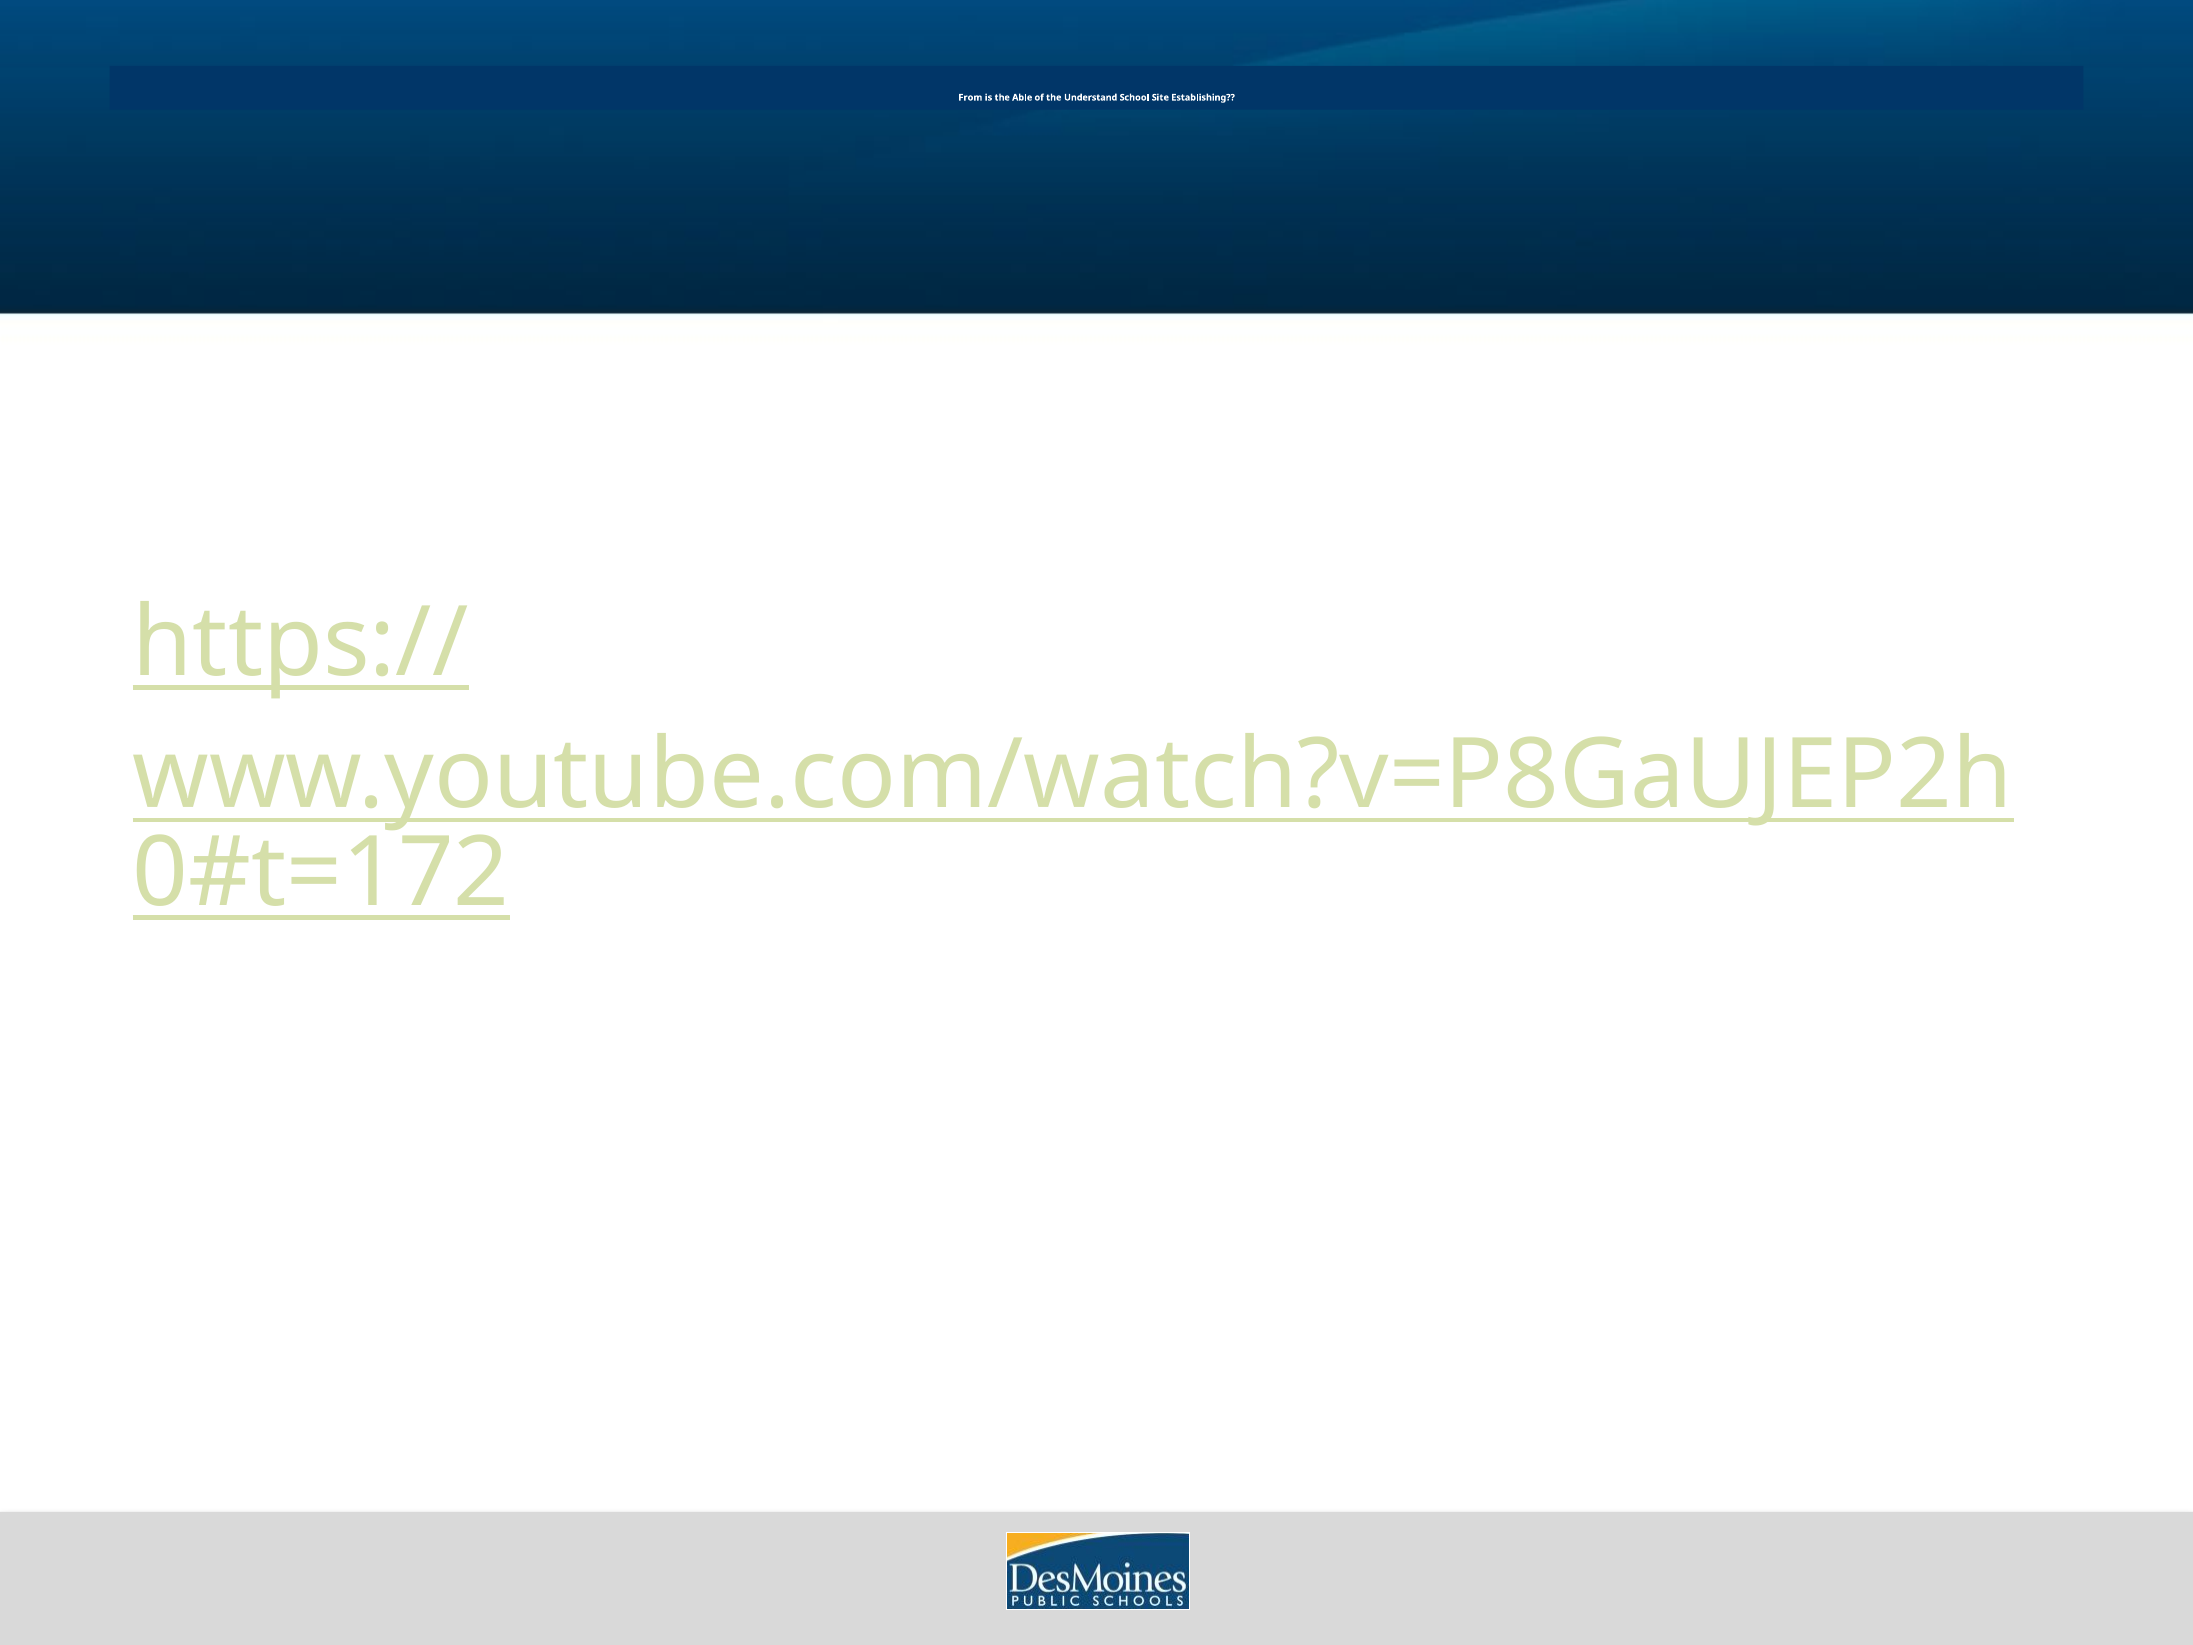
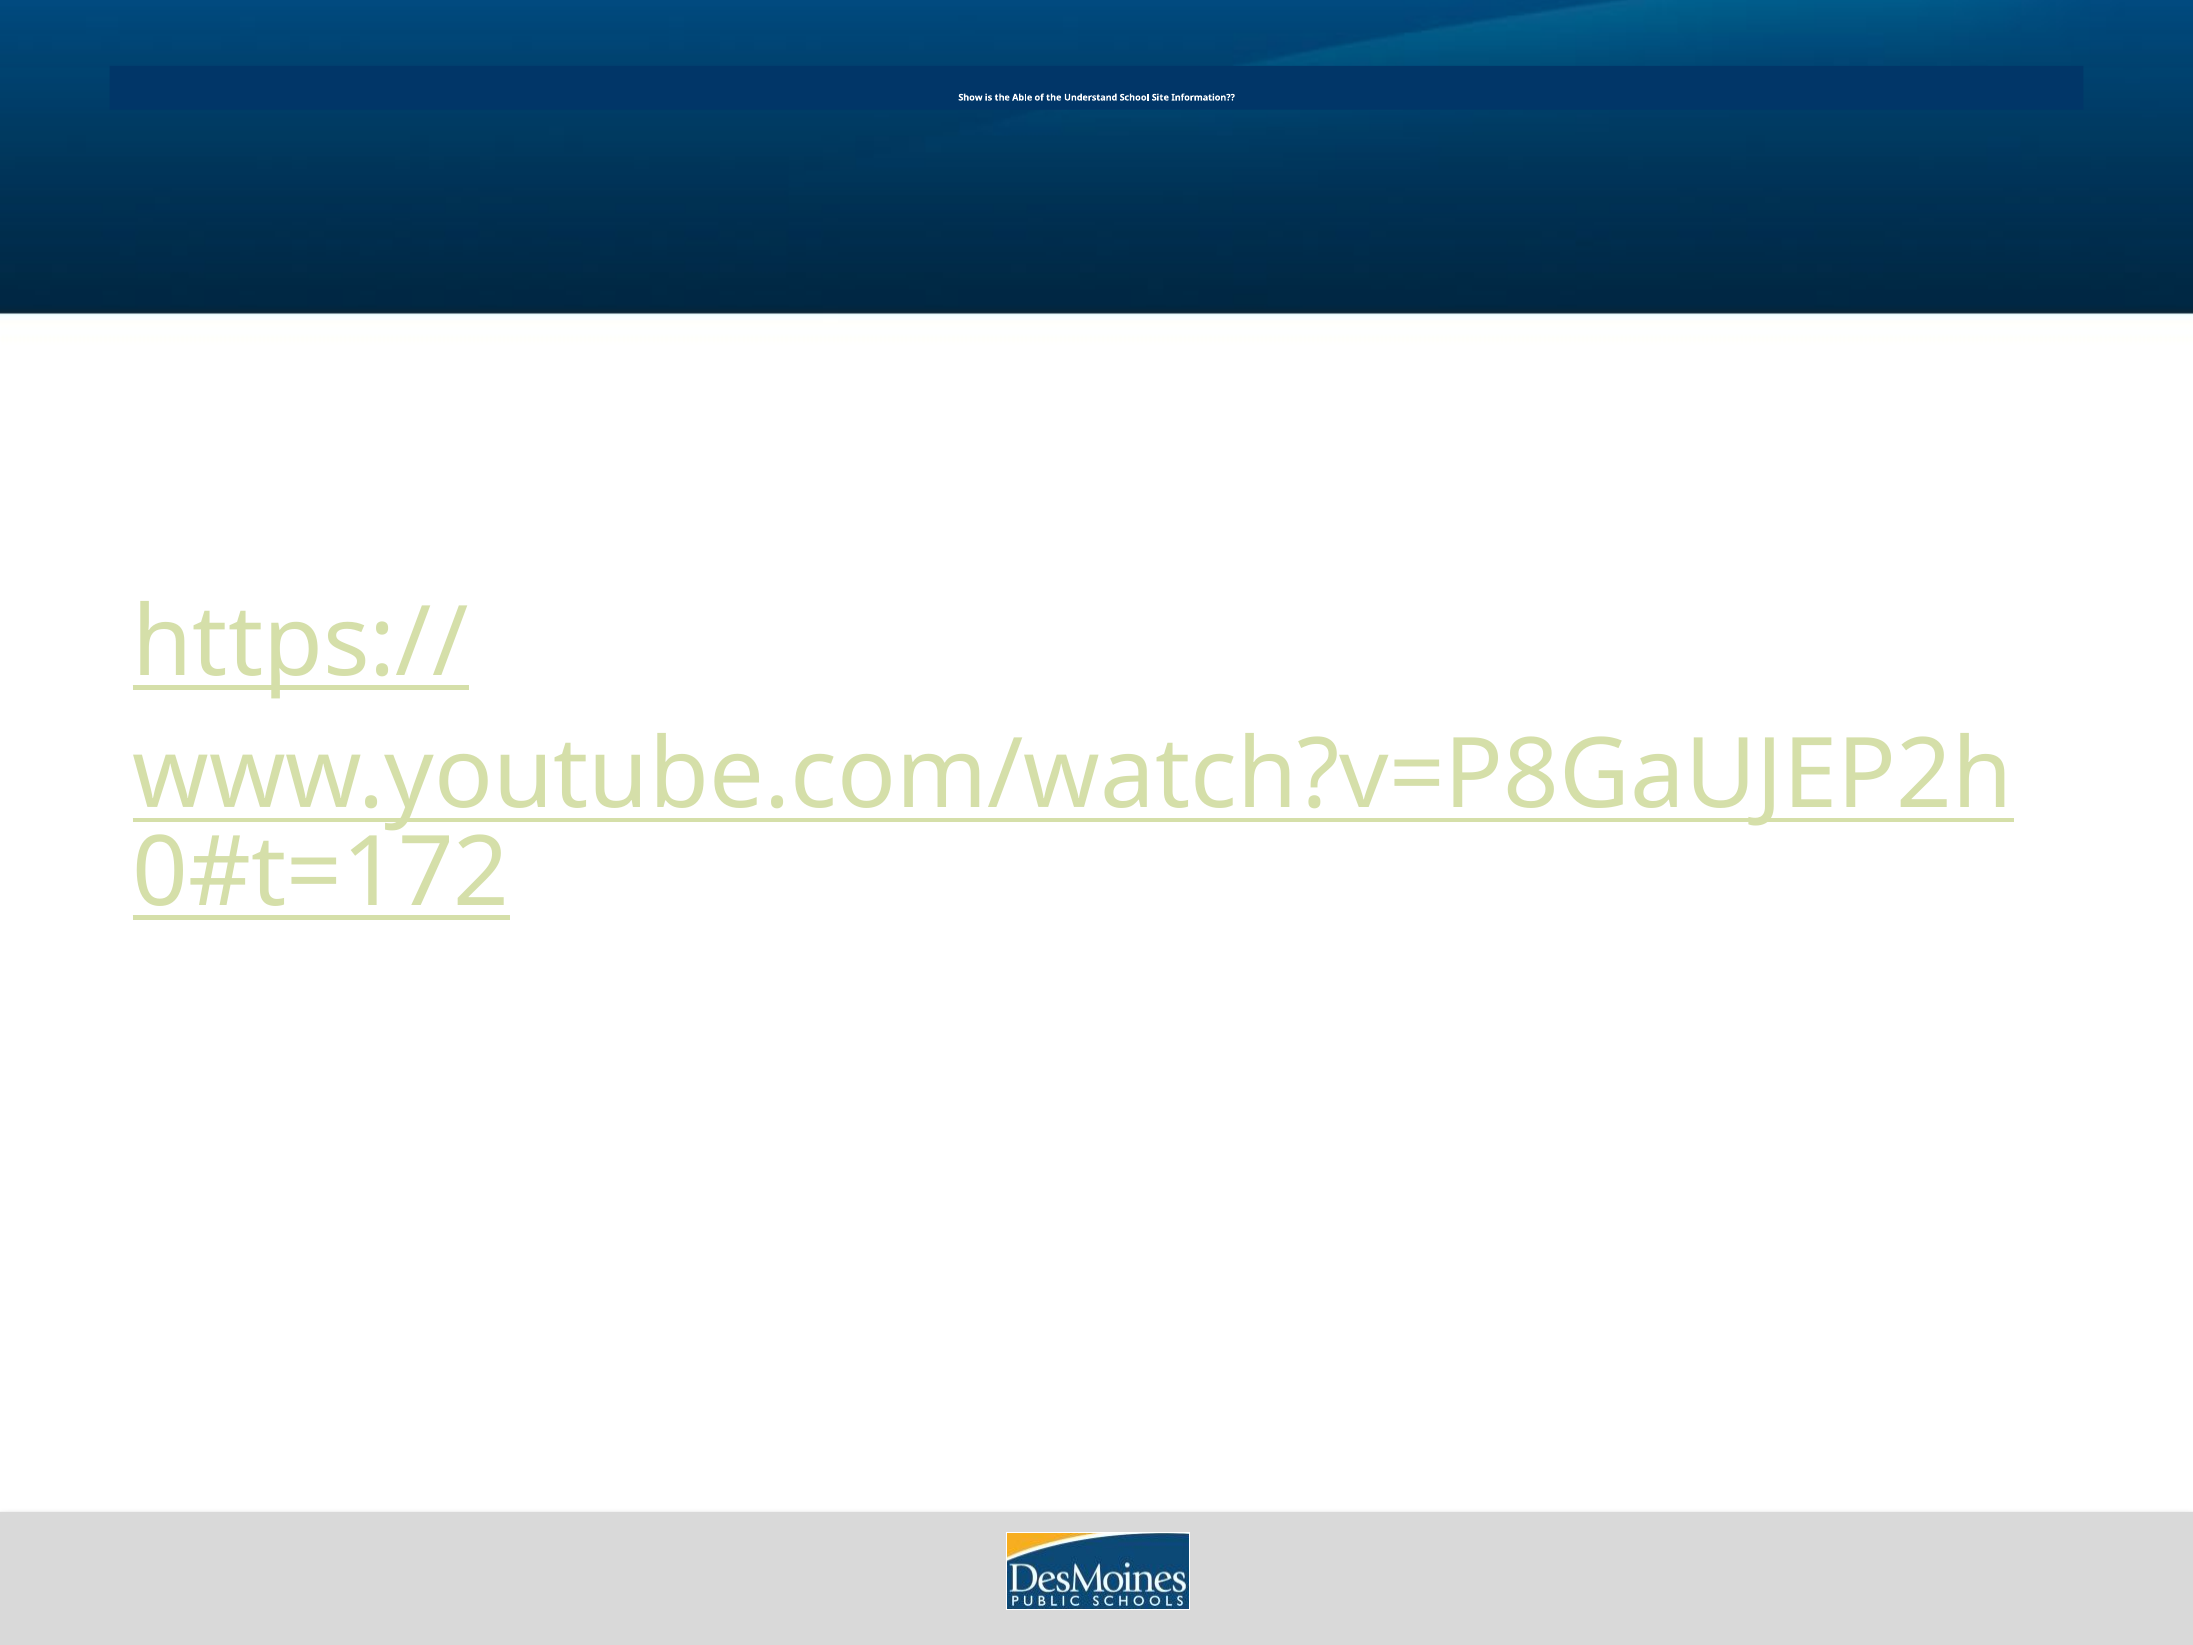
From: From -> Show
Establishing: Establishing -> Information
